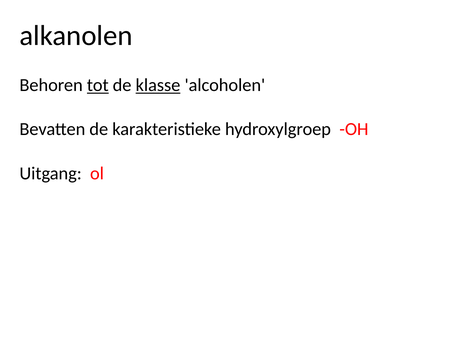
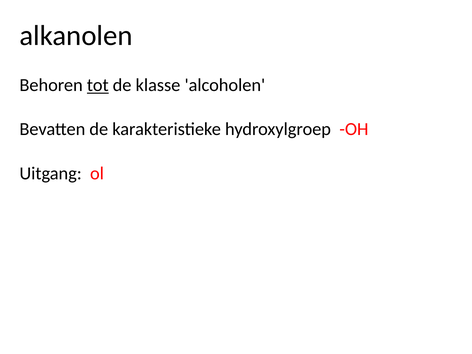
klasse underline: present -> none
